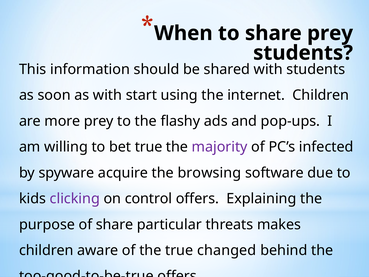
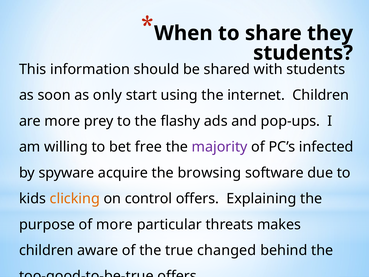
share prey: prey -> they
as with: with -> only
bet true: true -> free
clicking colour: purple -> orange
of share: share -> more
